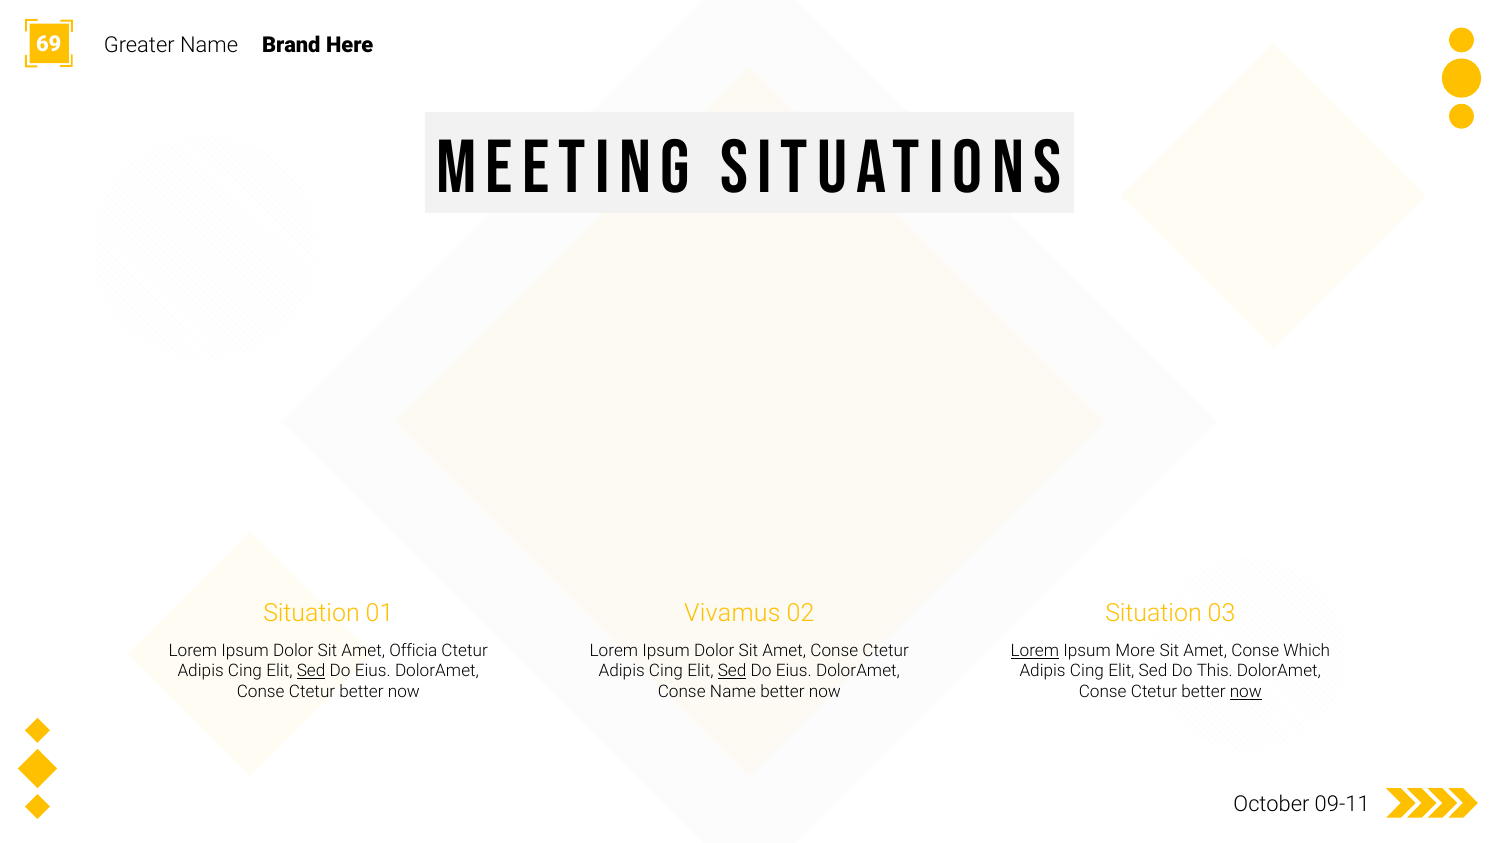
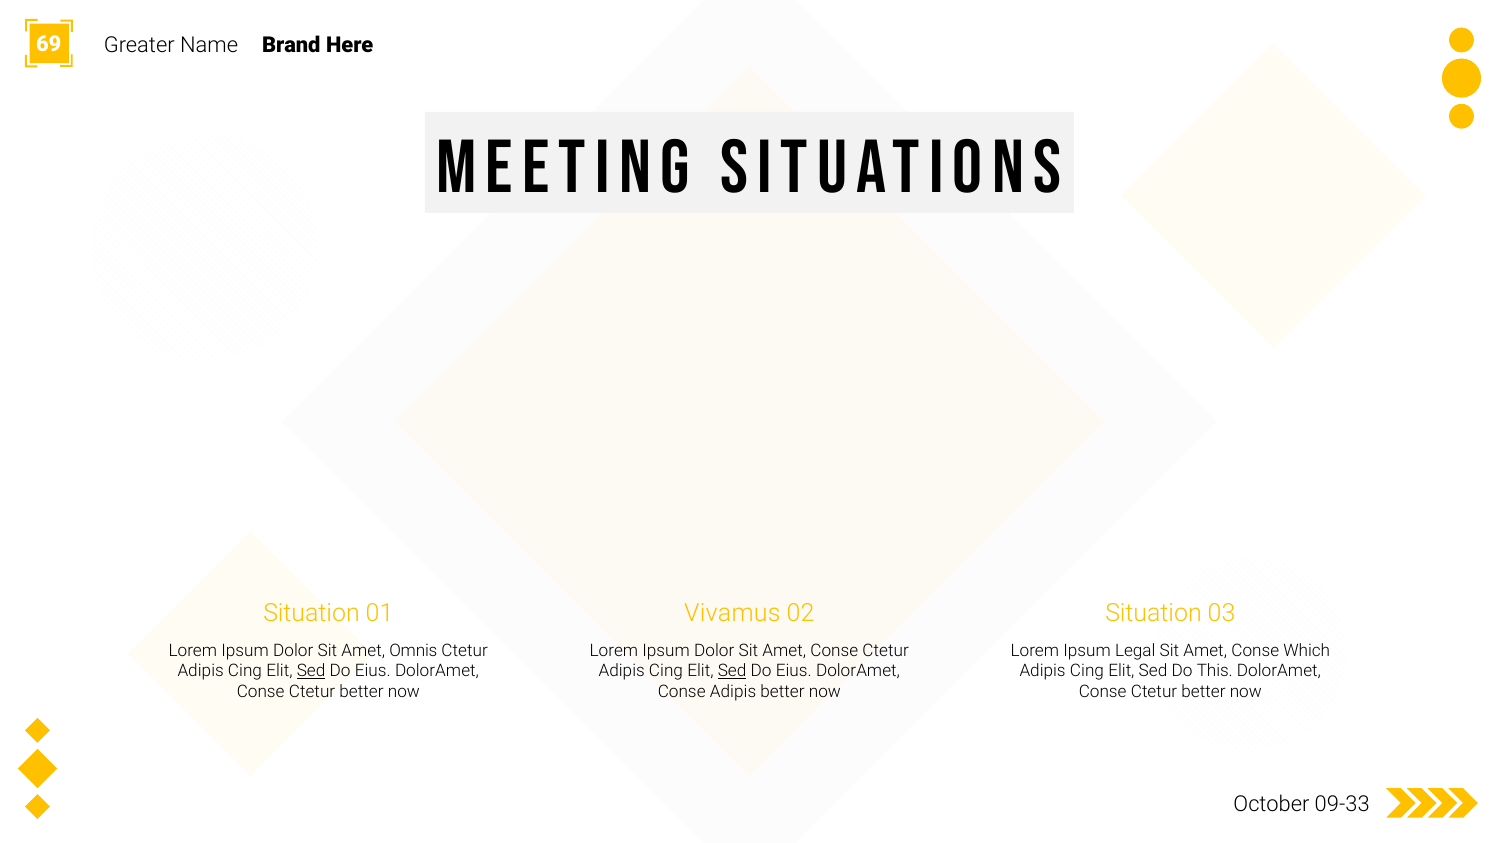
Officia: Officia -> Omnis
Lorem at (1035, 651) underline: present -> none
More: More -> Legal
Conse Name: Name -> Adipis
now at (1246, 692) underline: present -> none
09-11: 09-11 -> 09-33
